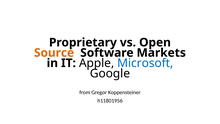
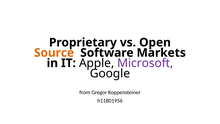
Microsoft colour: blue -> purple
